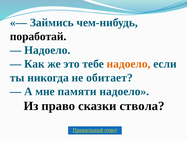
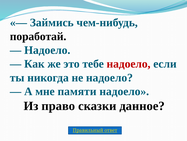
надоело at (129, 64) colour: orange -> red
не обитает: обитает -> надоело
ствола: ствола -> данное
